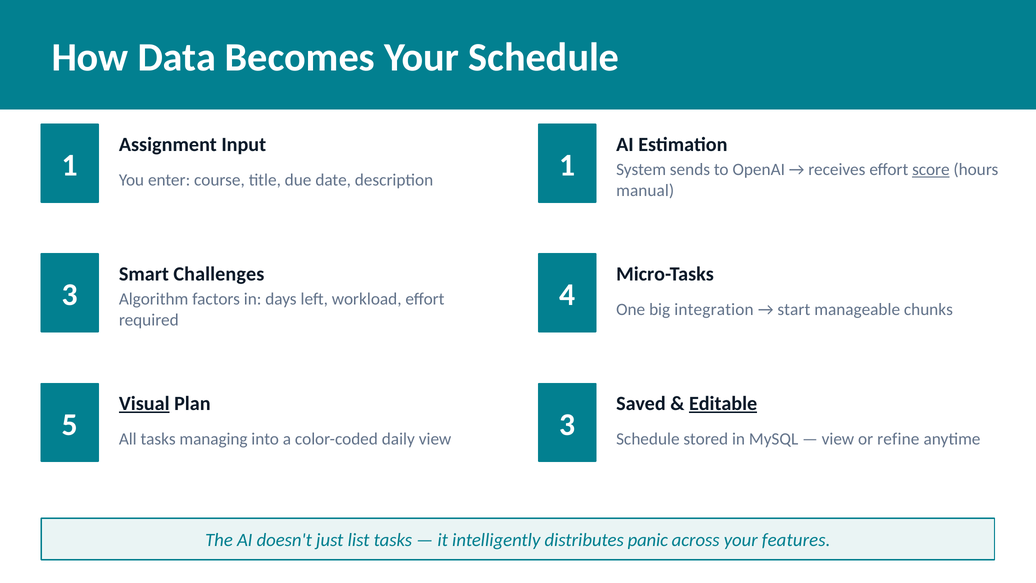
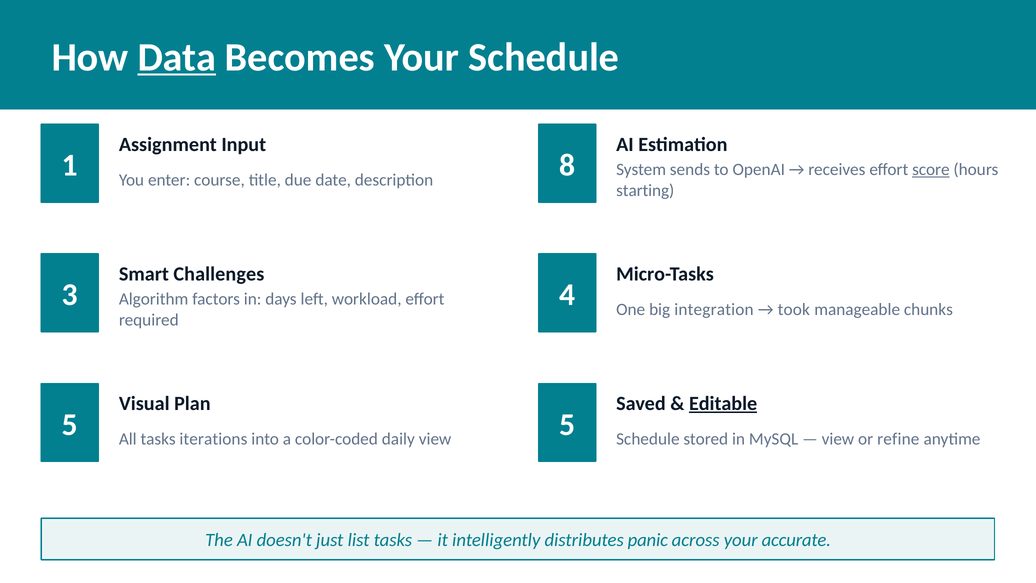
Data underline: none -> present
description 1: 1 -> 8
manual: manual -> starting
start: start -> took
Visual underline: present -> none
managing: managing -> iterations
view 3: 3 -> 5
features: features -> accurate
